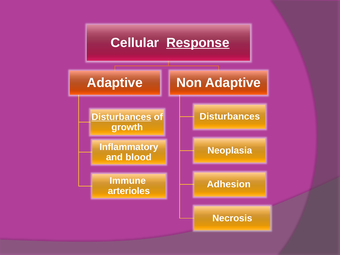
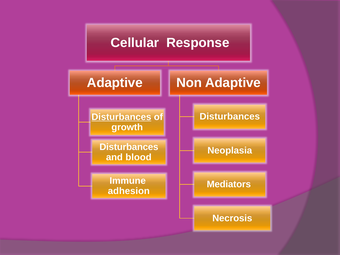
Response underline: present -> none
Inflammatory at (129, 147): Inflammatory -> Disturbances
Adhesion: Adhesion -> Mediators
arterioles: arterioles -> adhesion
